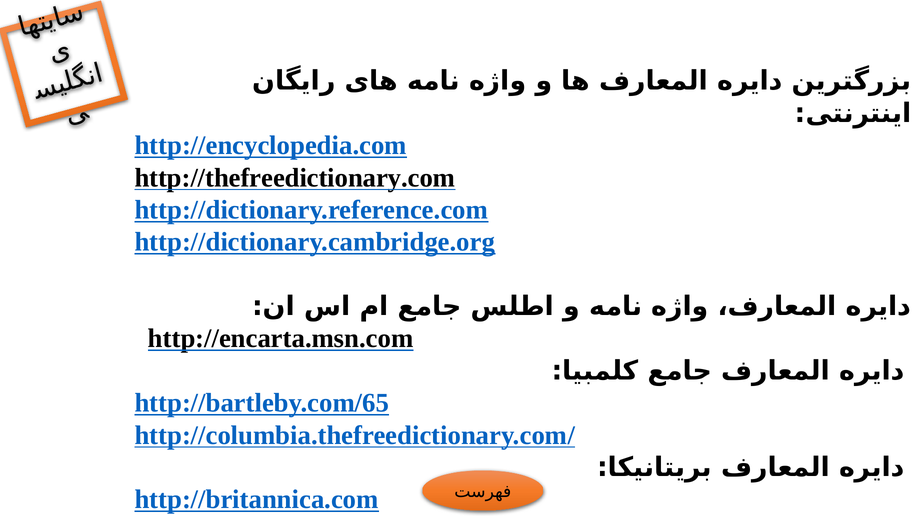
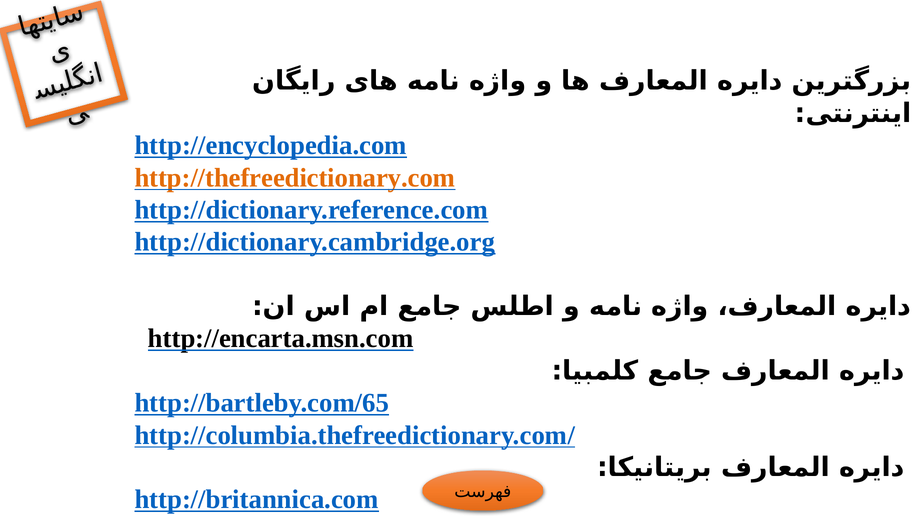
http://thefreedictionary.com colour: black -> orange
